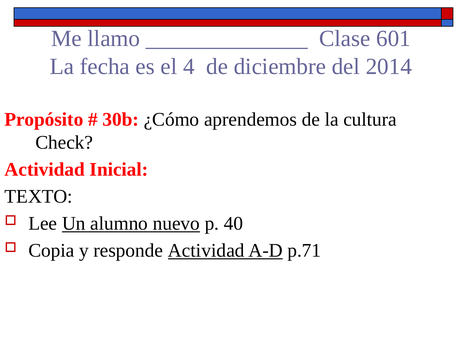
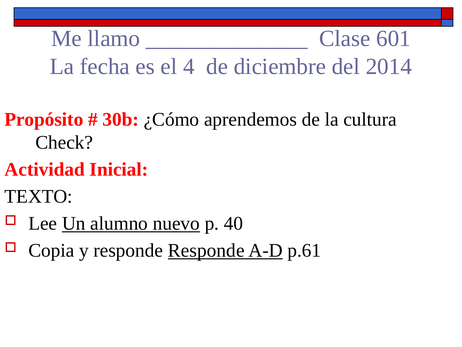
responde Actividad: Actividad -> Responde
p.71: p.71 -> p.61
